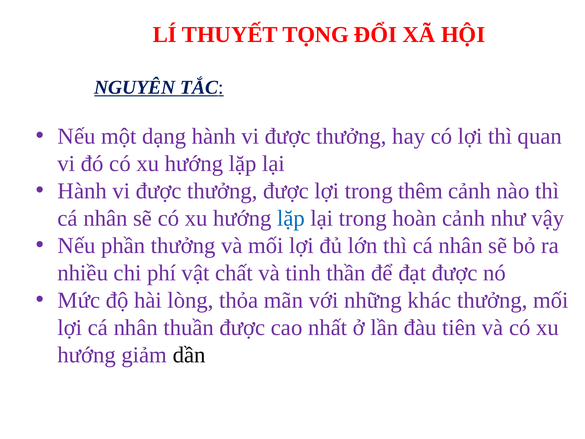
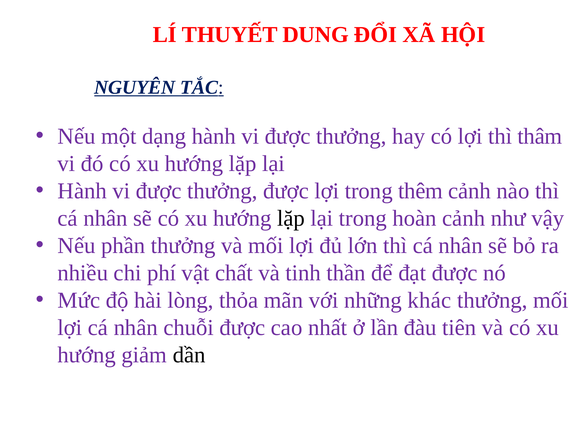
TỌNG: TỌNG -> DUNG
quan: quan -> thâm
lặp at (291, 218) colour: blue -> black
thuần: thuần -> chuỗi
